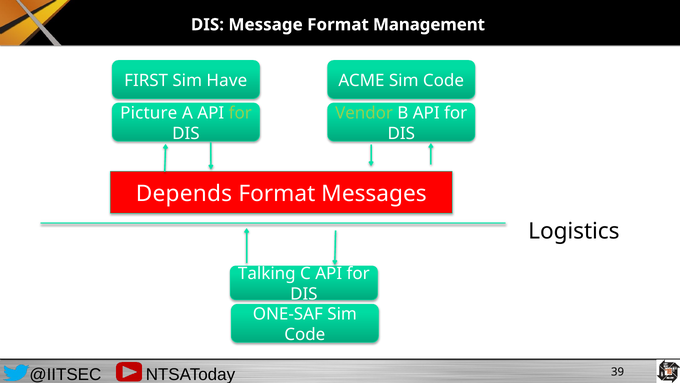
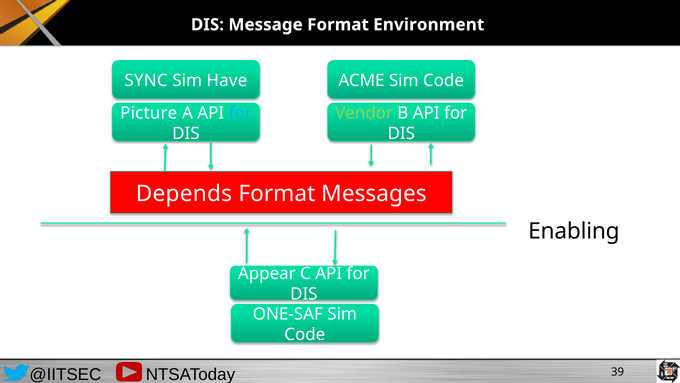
Management: Management -> Environment
FIRST: FIRST -> SYNC
for at (240, 113) colour: light green -> light blue
Logistics: Logistics -> Enabling
Talking: Talking -> Appear
